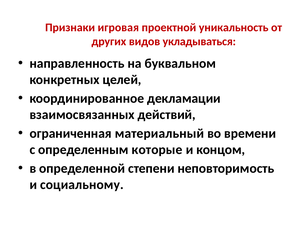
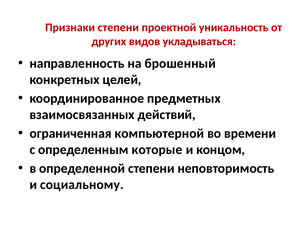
Признаки игровая: игровая -> степени
буквальном: буквальном -> брошенный
декламации: декламации -> предметных
материальный: материальный -> компьютерной
